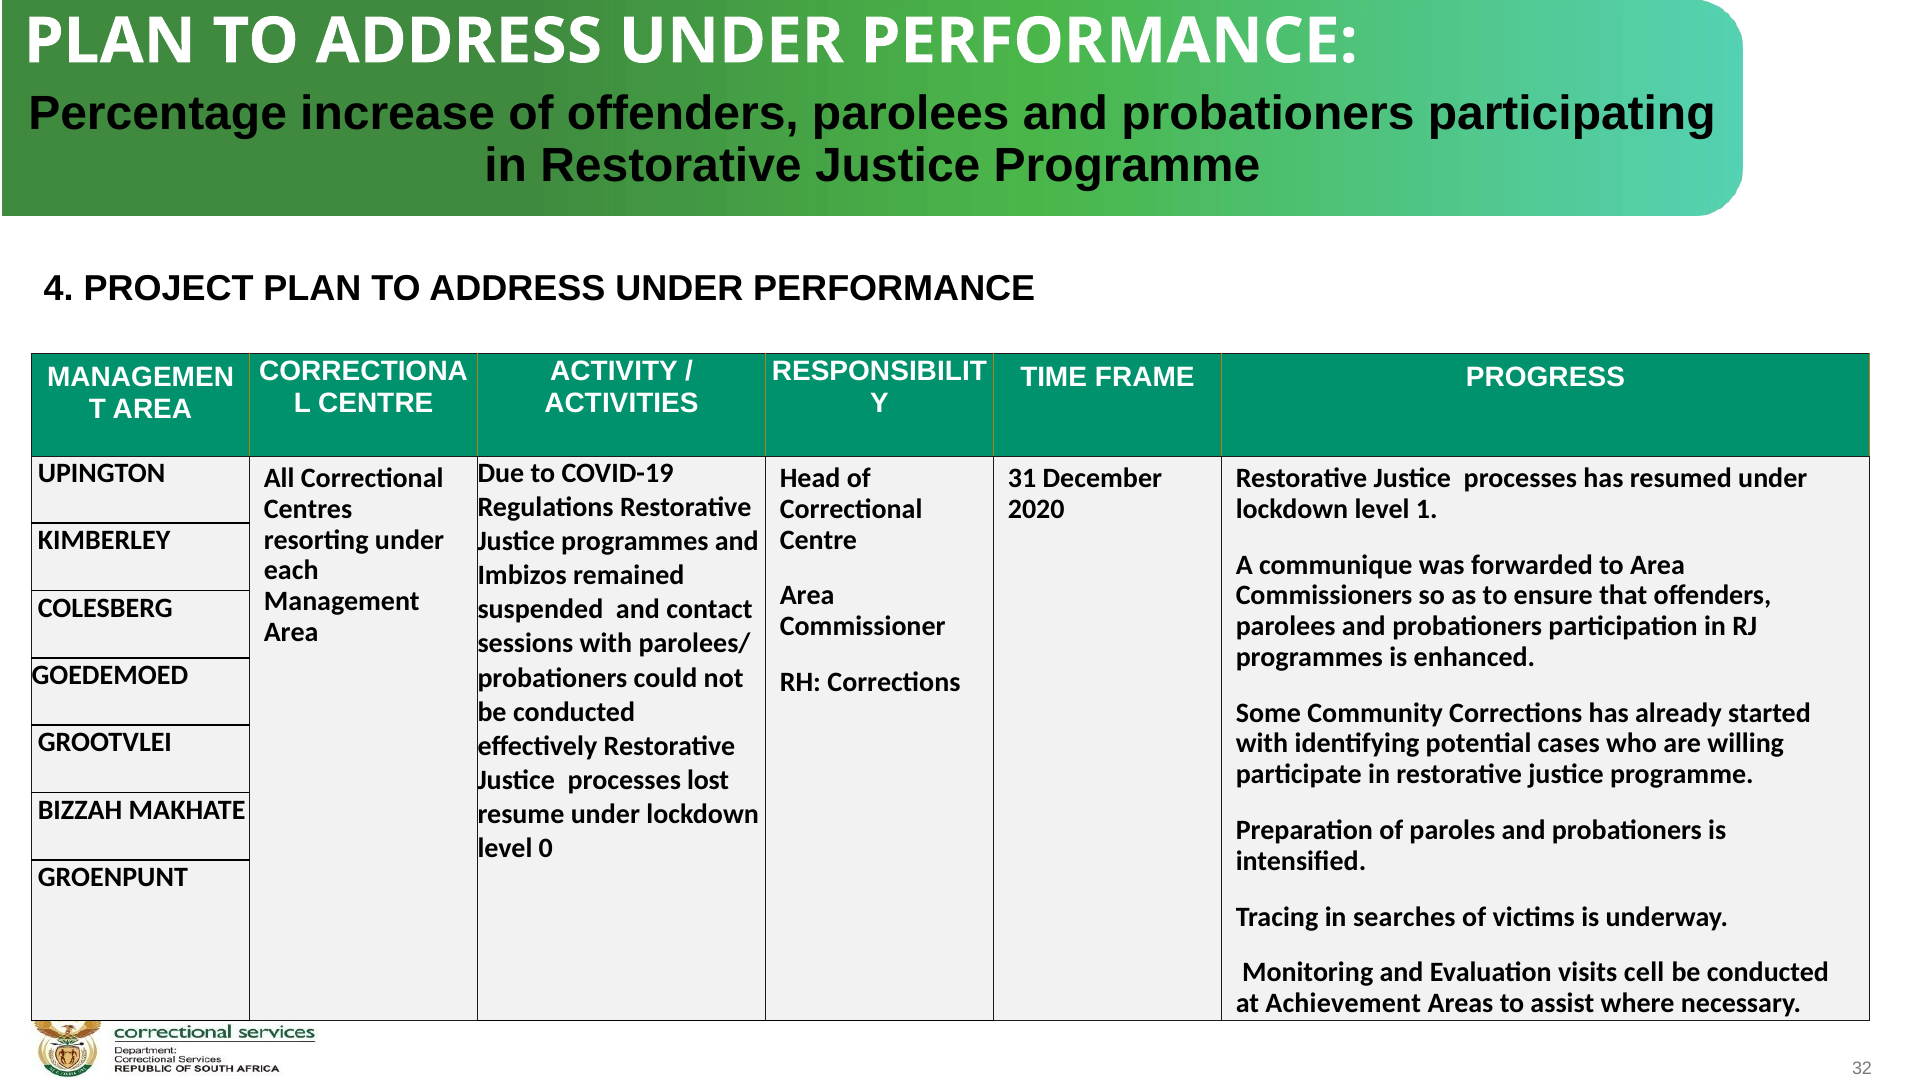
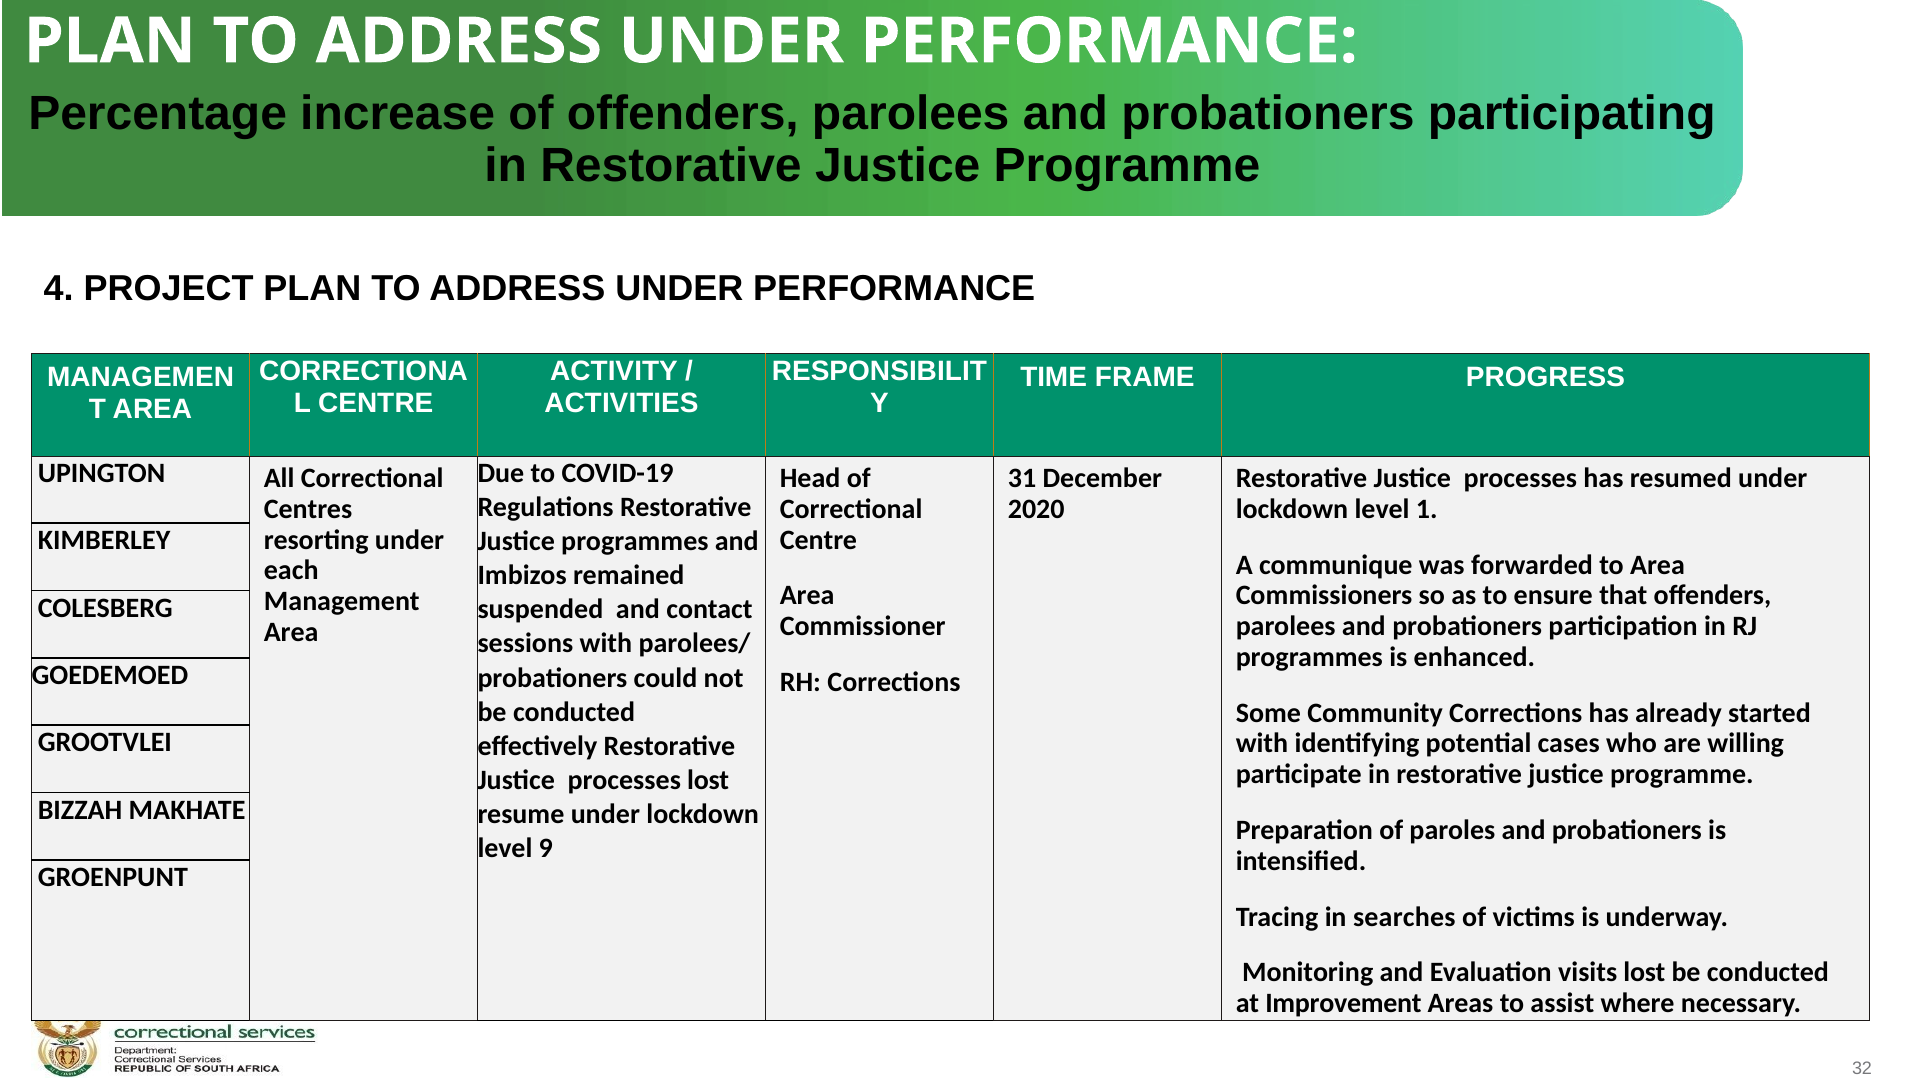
0: 0 -> 9
visits cell: cell -> lost
Achievement: Achievement -> Improvement
